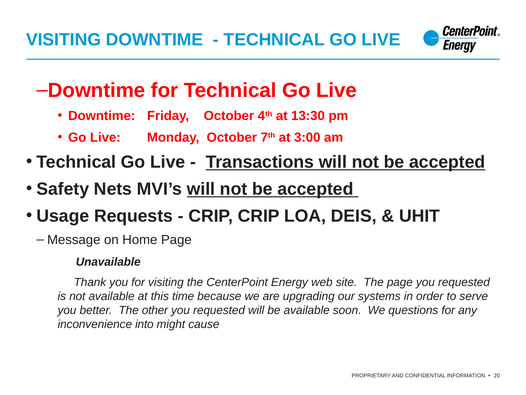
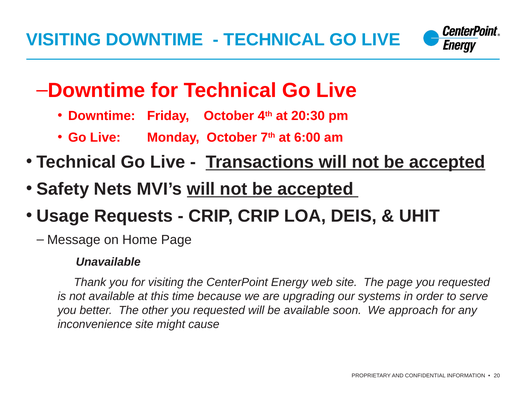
13:30: 13:30 -> 20:30
3:00: 3:00 -> 6:00
questions: questions -> approach
inconvenience into: into -> site
